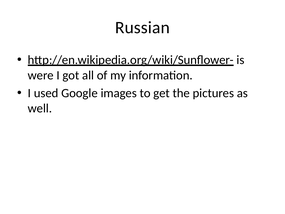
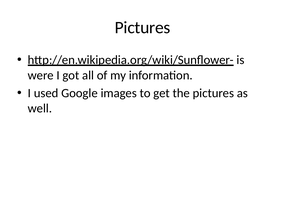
Russian at (142, 28): Russian -> Pictures
